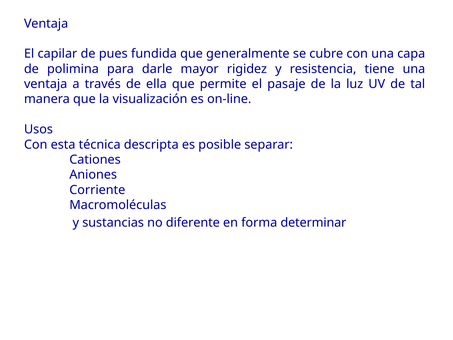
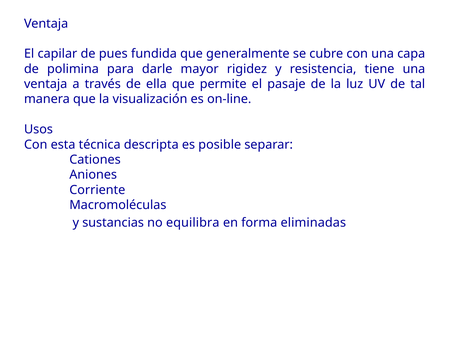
diferente: diferente -> equilibra
determinar: determinar -> eliminadas
